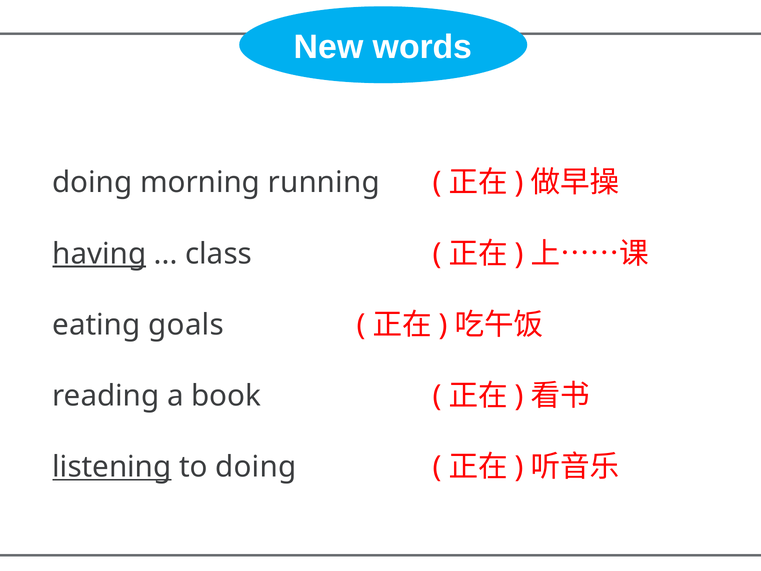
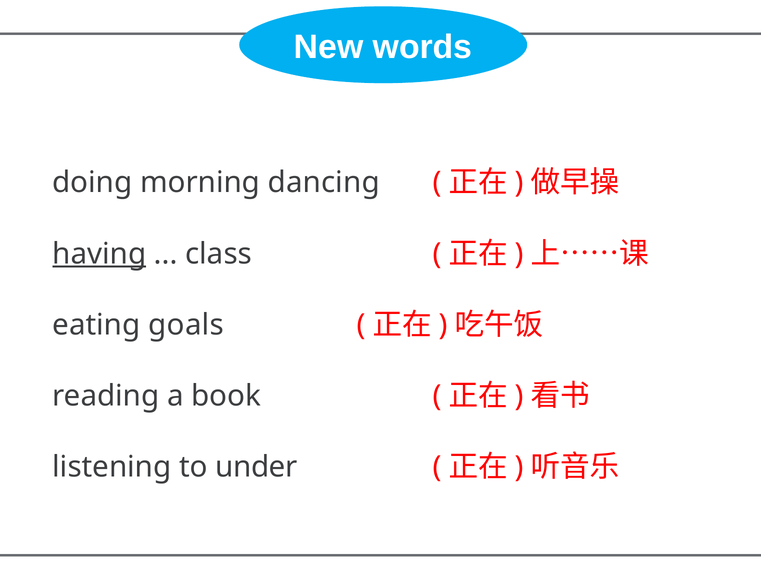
running: running -> dancing
listening underline: present -> none
to doing: doing -> under
